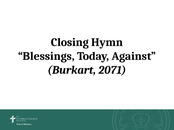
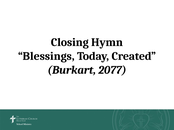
Against: Against -> Created
2071: 2071 -> 2077
